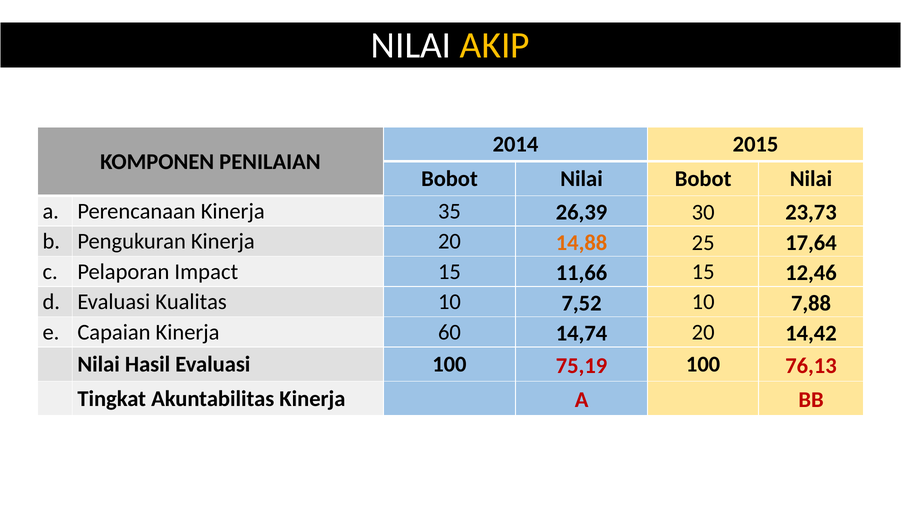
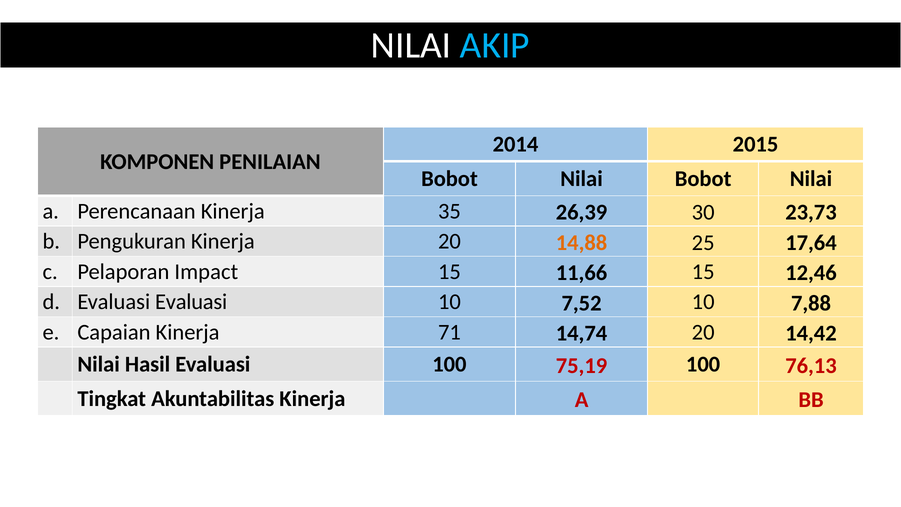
AKIP colour: yellow -> light blue
Evaluasi Kualitas: Kualitas -> Evaluasi
60: 60 -> 71
